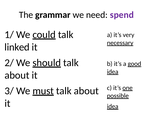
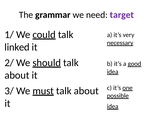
spend: spend -> target
